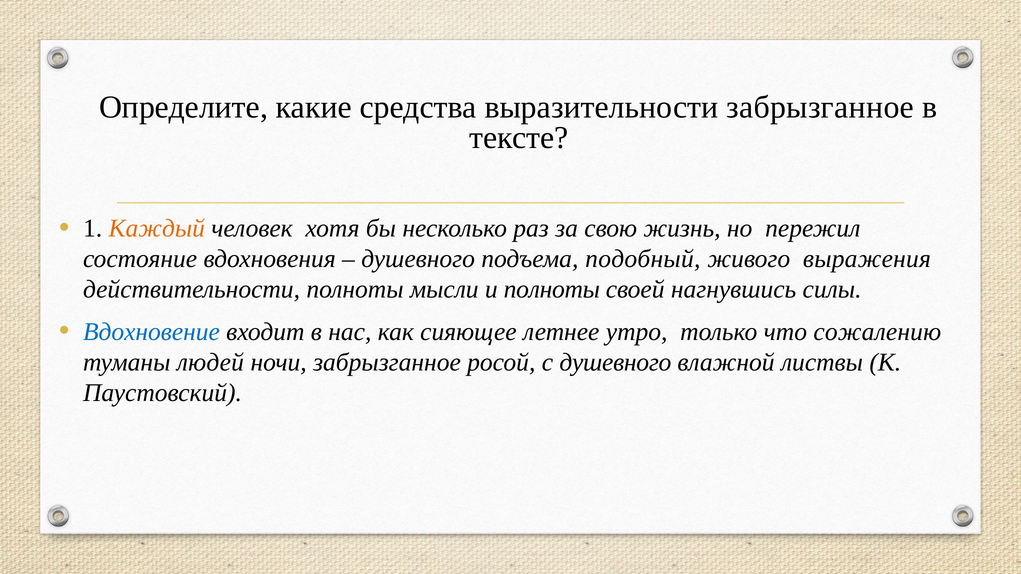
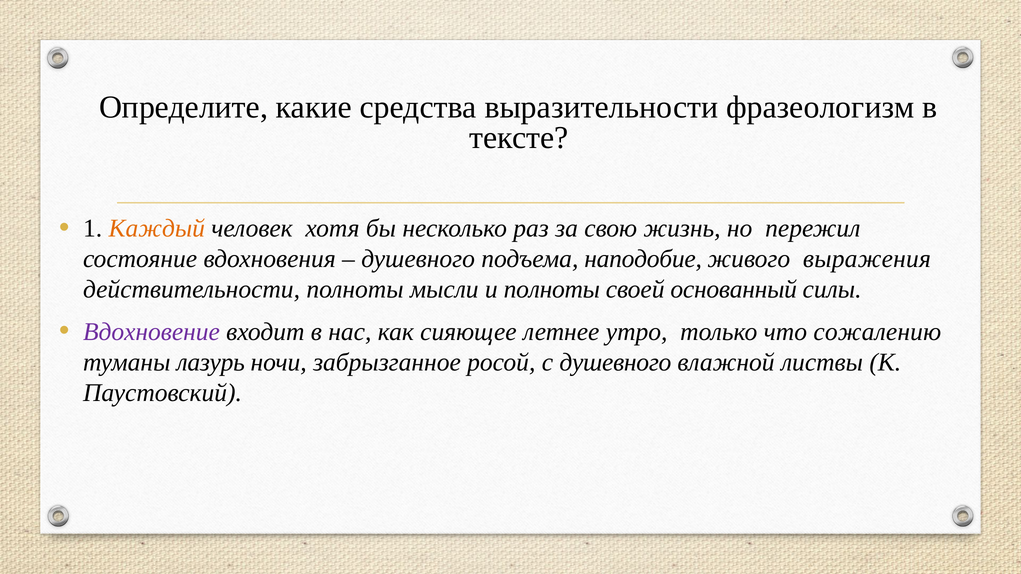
выразительности забрызганное: забрызганное -> фразеологизм
подобный: подобный -> наподобие
нагнувшись: нагнувшись -> основанный
Вдохновение colour: blue -> purple
людей: людей -> лазурь
